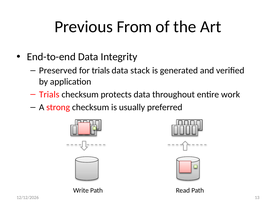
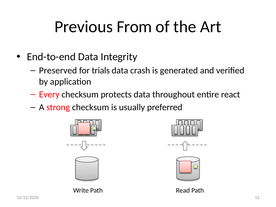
stack: stack -> crash
Trials at (49, 94): Trials -> Every
work: work -> react
